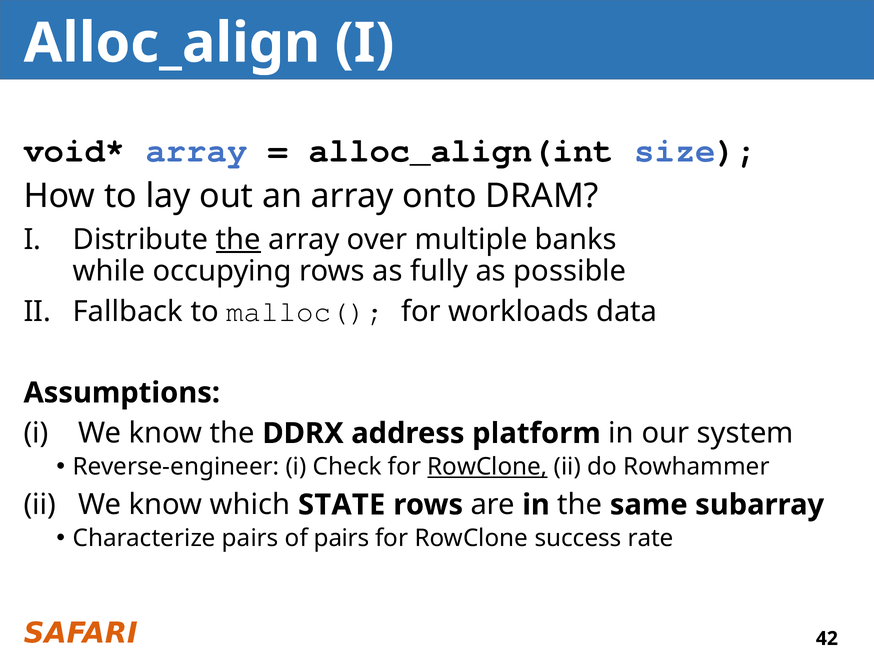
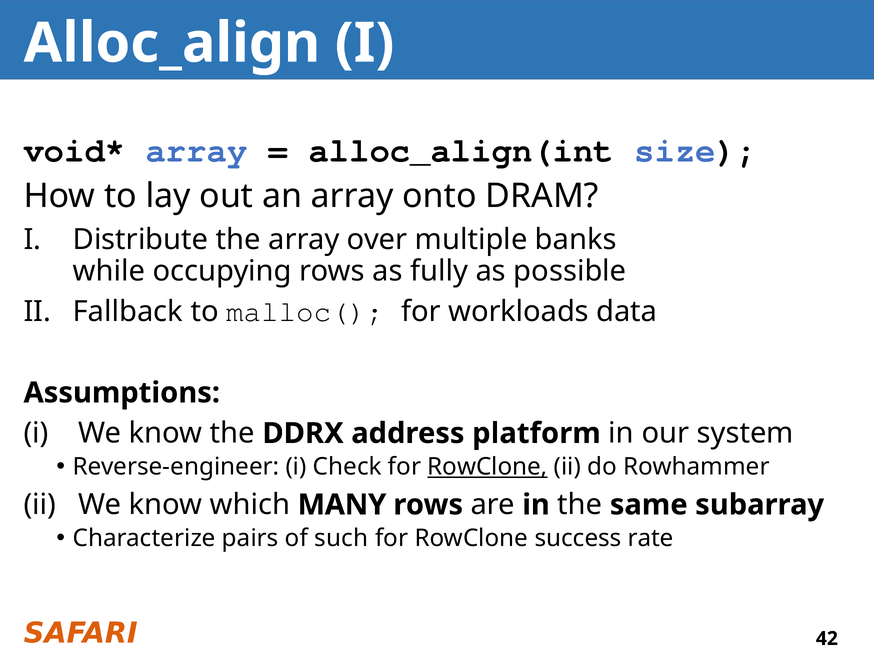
the at (238, 239) underline: present -> none
STATE: STATE -> MANY
of pairs: pairs -> such
